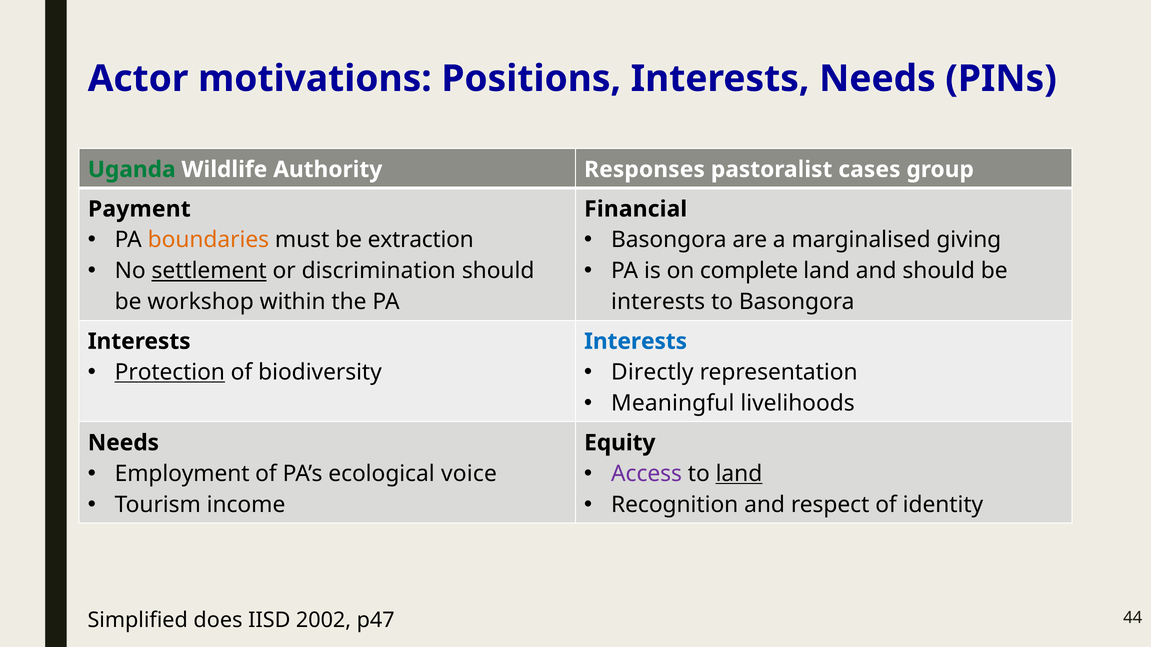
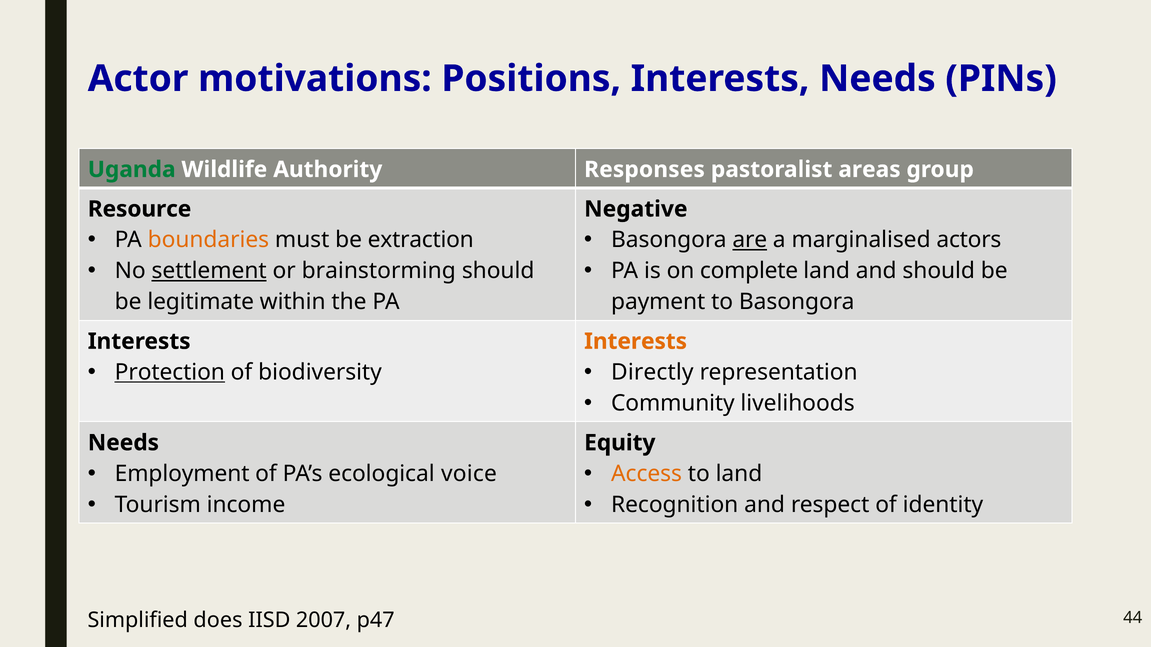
cases: cases -> areas
Payment: Payment -> Resource
Financial: Financial -> Negative
are underline: none -> present
giving: giving -> actors
discrimination: discrimination -> brainstorming
workshop: workshop -> legitimate
interests at (658, 302): interests -> payment
Interests at (636, 342) colour: blue -> orange
Meaningful: Meaningful -> Community
Access colour: purple -> orange
land at (739, 474) underline: present -> none
2002: 2002 -> 2007
